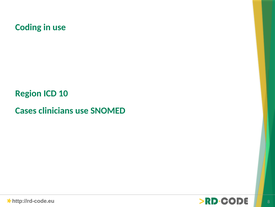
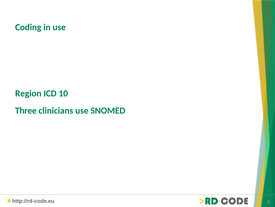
Cases: Cases -> Three
